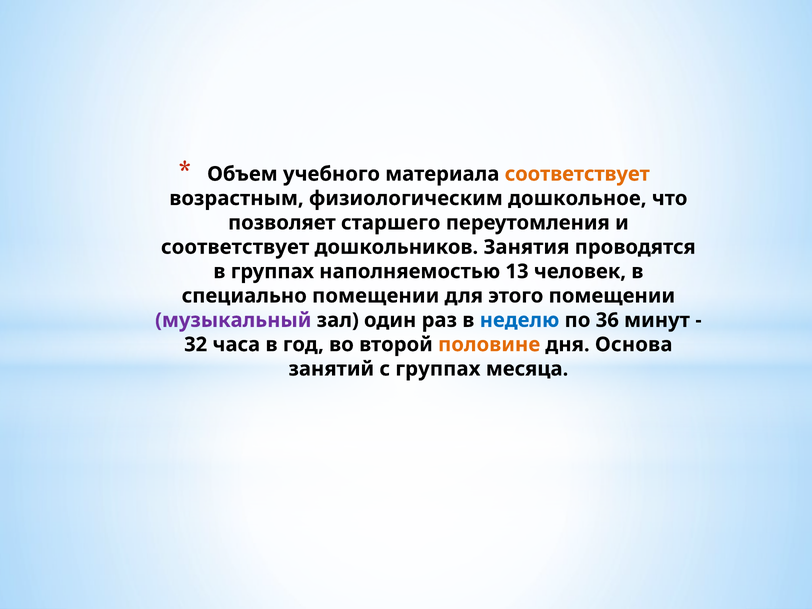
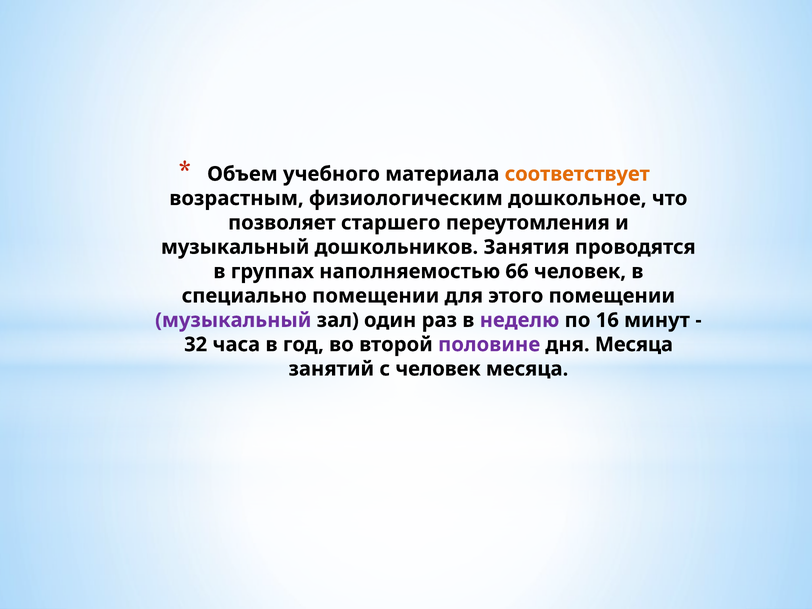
соответствует at (235, 247): соответствует -> музыкальный
13: 13 -> 66
неделю colour: blue -> purple
36: 36 -> 16
половине colour: orange -> purple
дня Основа: Основа -> Месяца
с группах: группах -> человек
